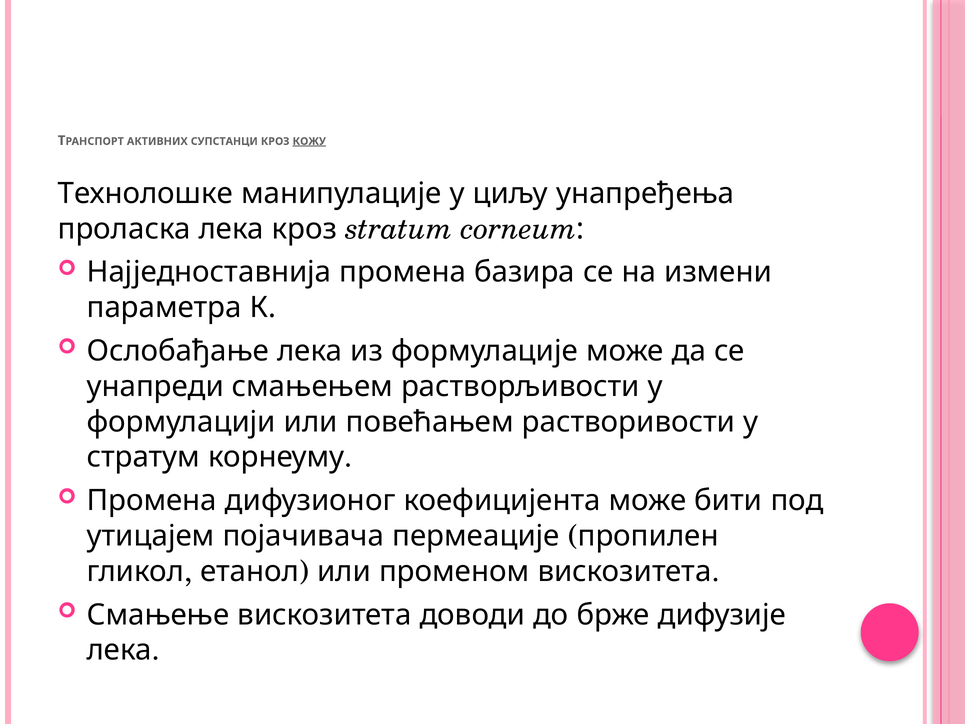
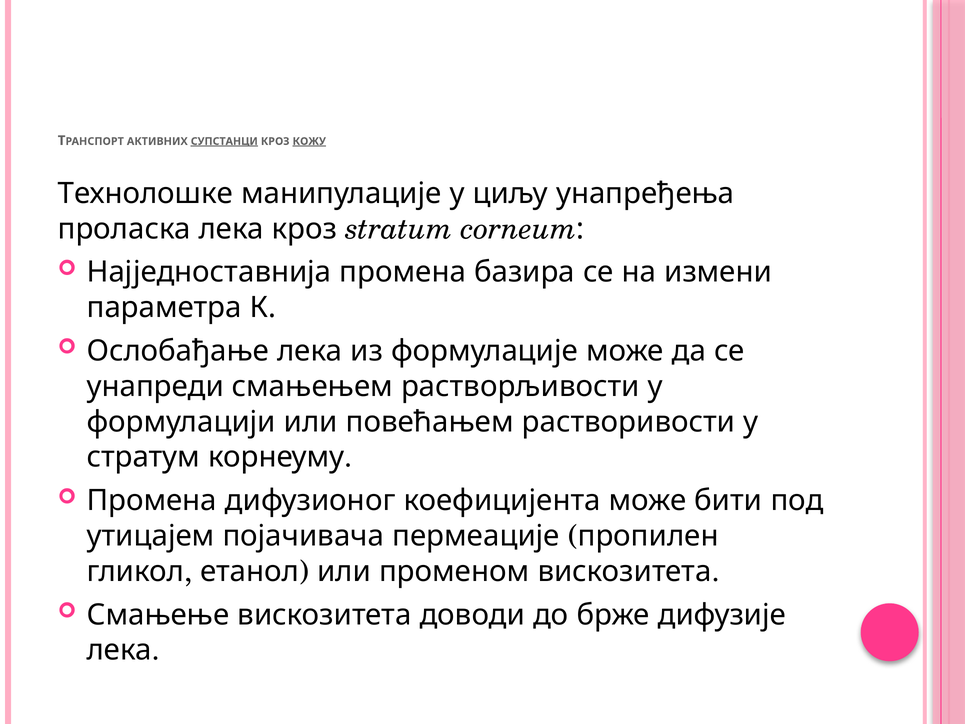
СУПСТАНЦИ underline: none -> present
